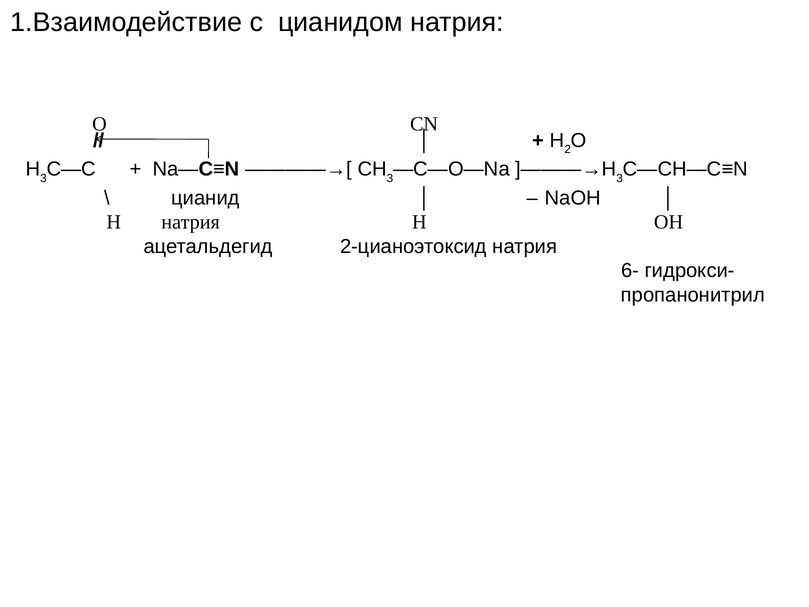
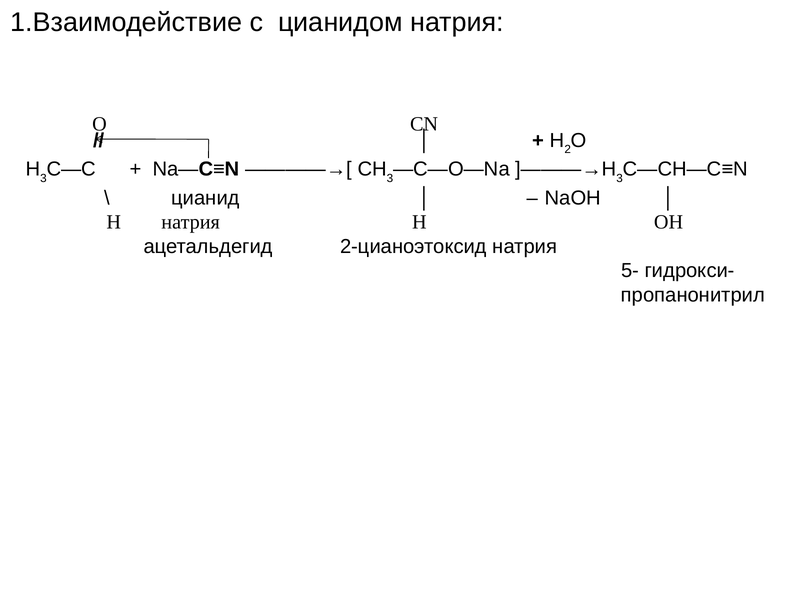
6-: 6- -> 5-
